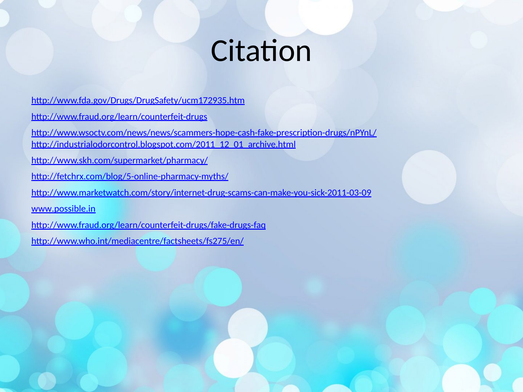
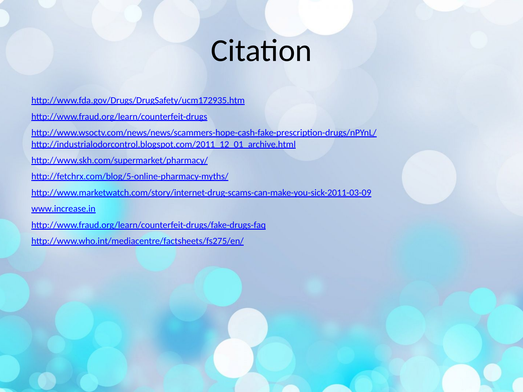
www.possible.in: www.possible.in -> www.increase.in
